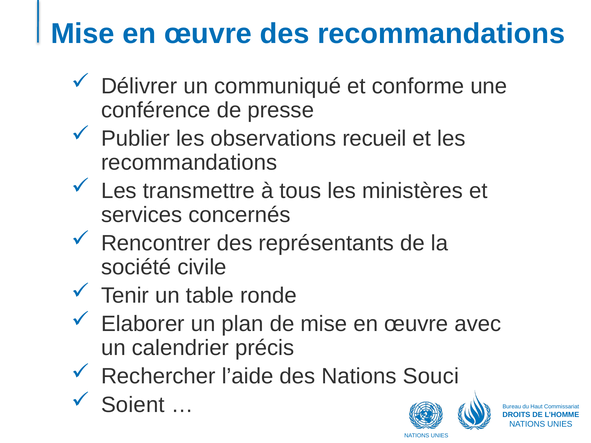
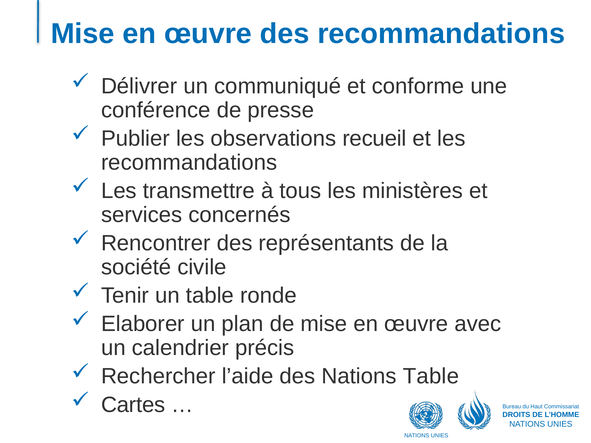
Nations Souci: Souci -> Table
Soient: Soient -> Cartes
